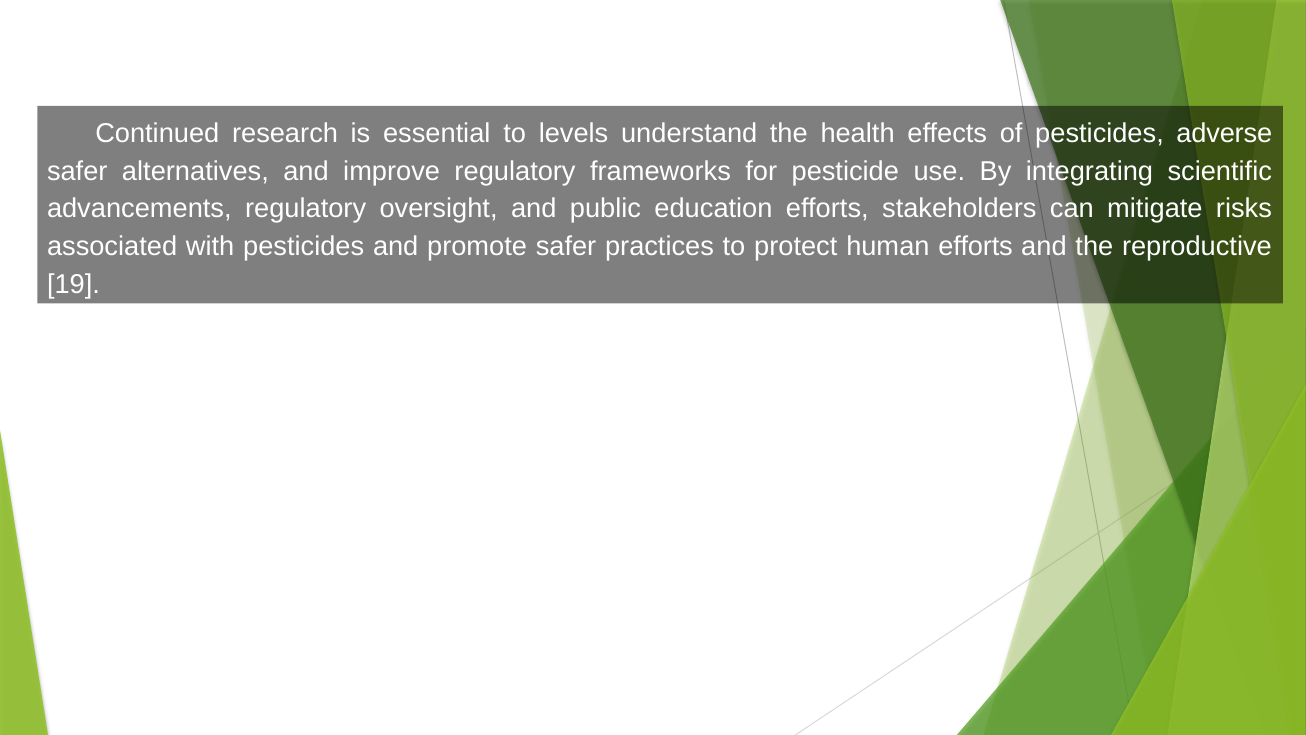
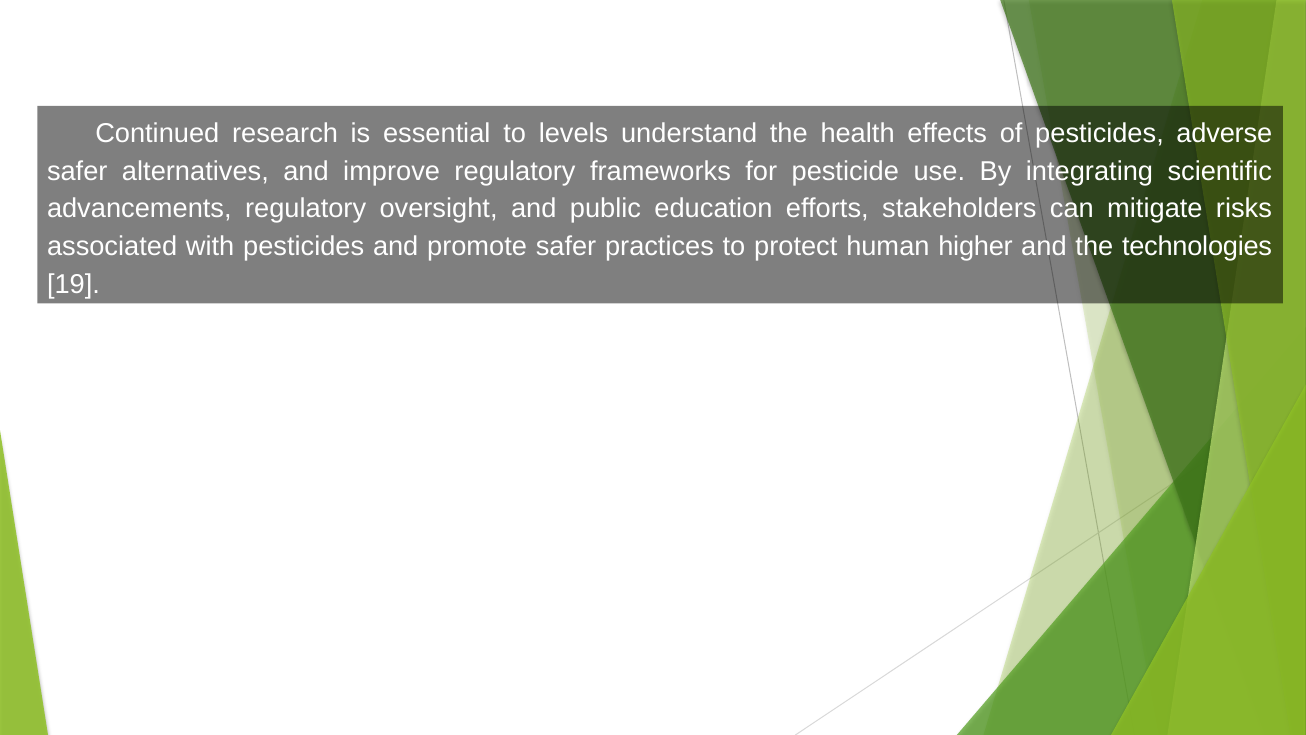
human efforts: efforts -> higher
reproductive: reproductive -> technologies
